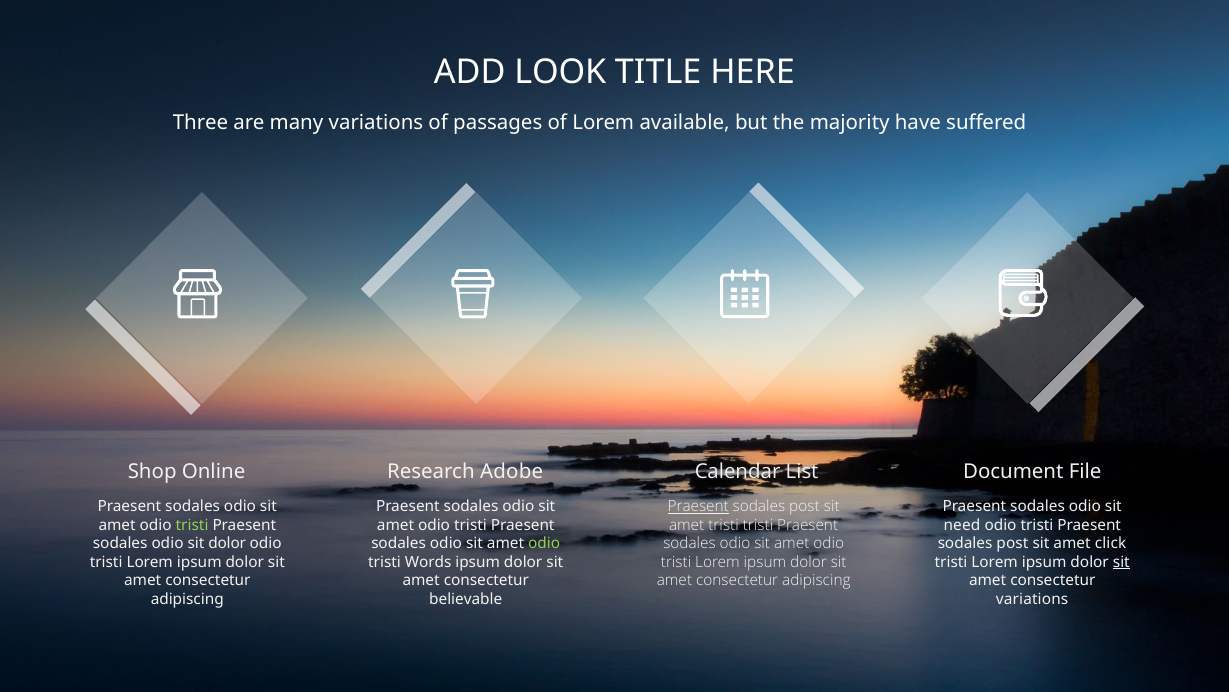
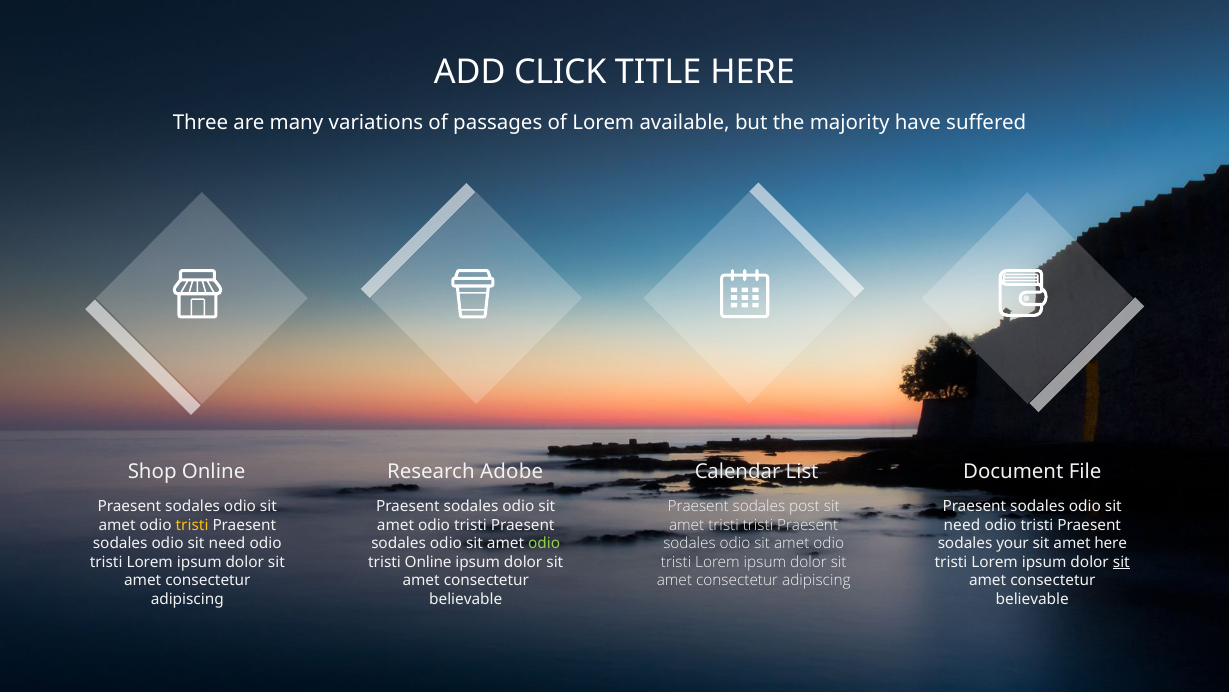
LOOK: LOOK -> CLICK
Praesent at (698, 506) underline: present -> none
tristi at (192, 524) colour: light green -> yellow
dolor at (227, 543): dolor -> need
post at (1012, 543): post -> your
amet click: click -> here
tristi Words: Words -> Online
variations at (1032, 598): variations -> believable
